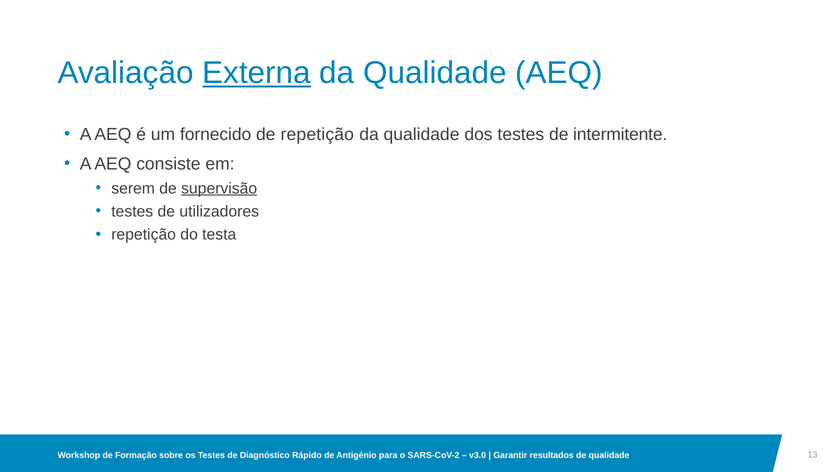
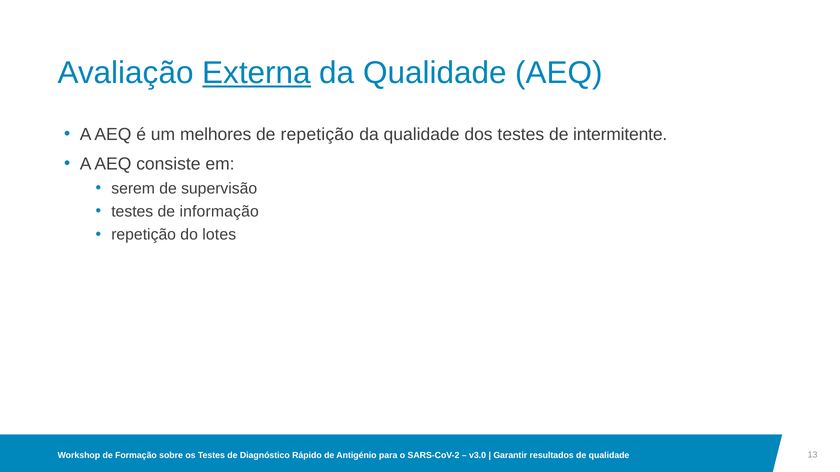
fornecido: fornecido -> melhores
supervisão underline: present -> none
utilizadores: utilizadores -> informação
testa: testa -> lotes
